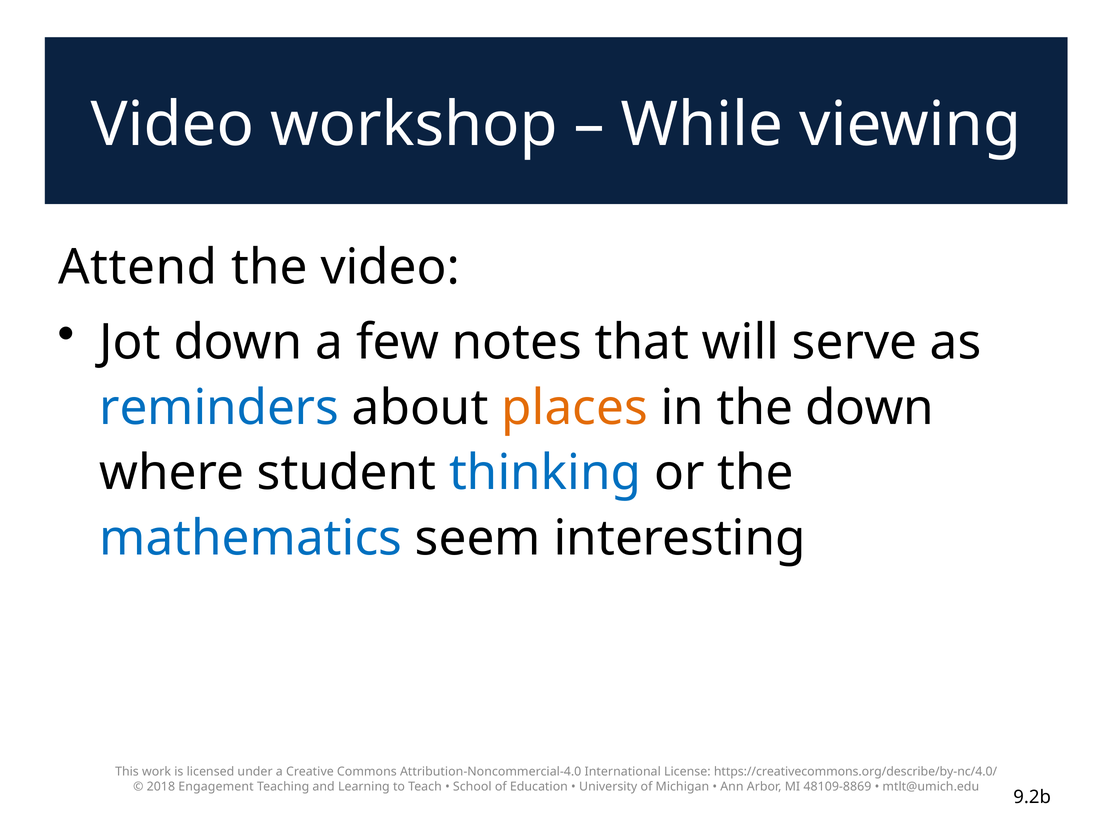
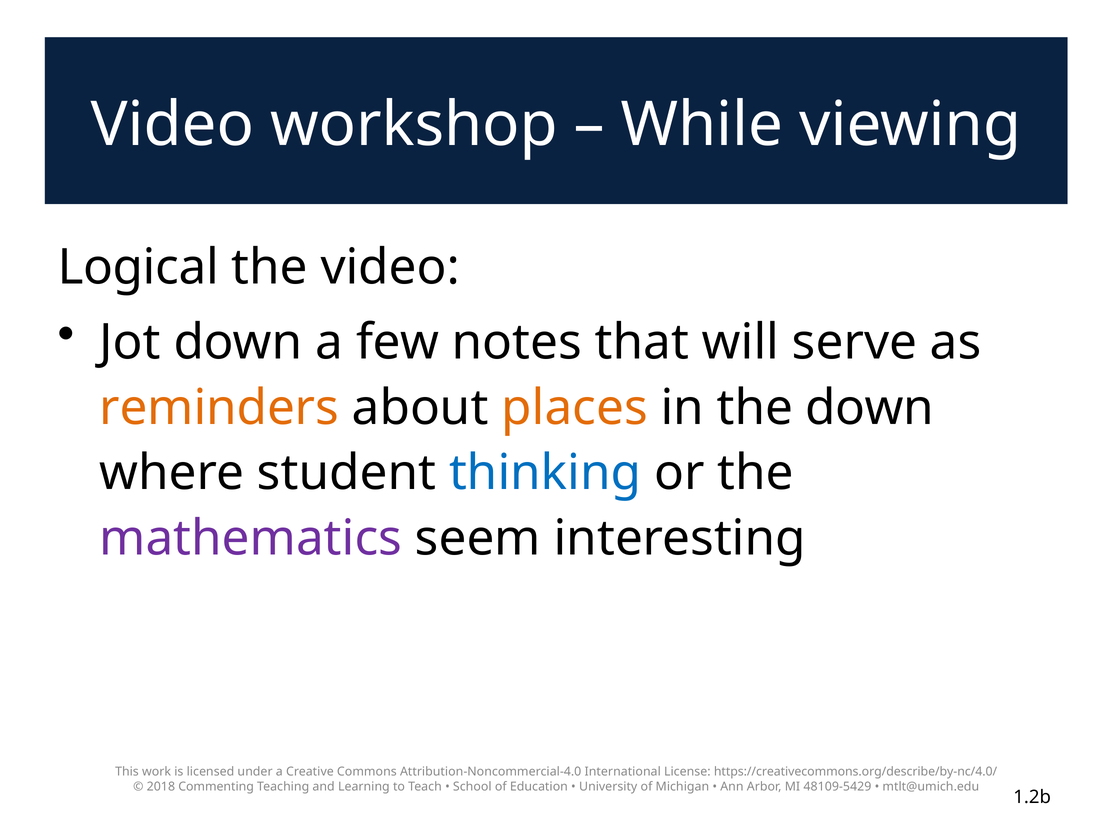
Attend: Attend -> Logical
reminders colour: blue -> orange
mathematics colour: blue -> purple
Engagement: Engagement -> Commenting
48109-8869: 48109-8869 -> 48109-5429
9.2b: 9.2b -> 1.2b
